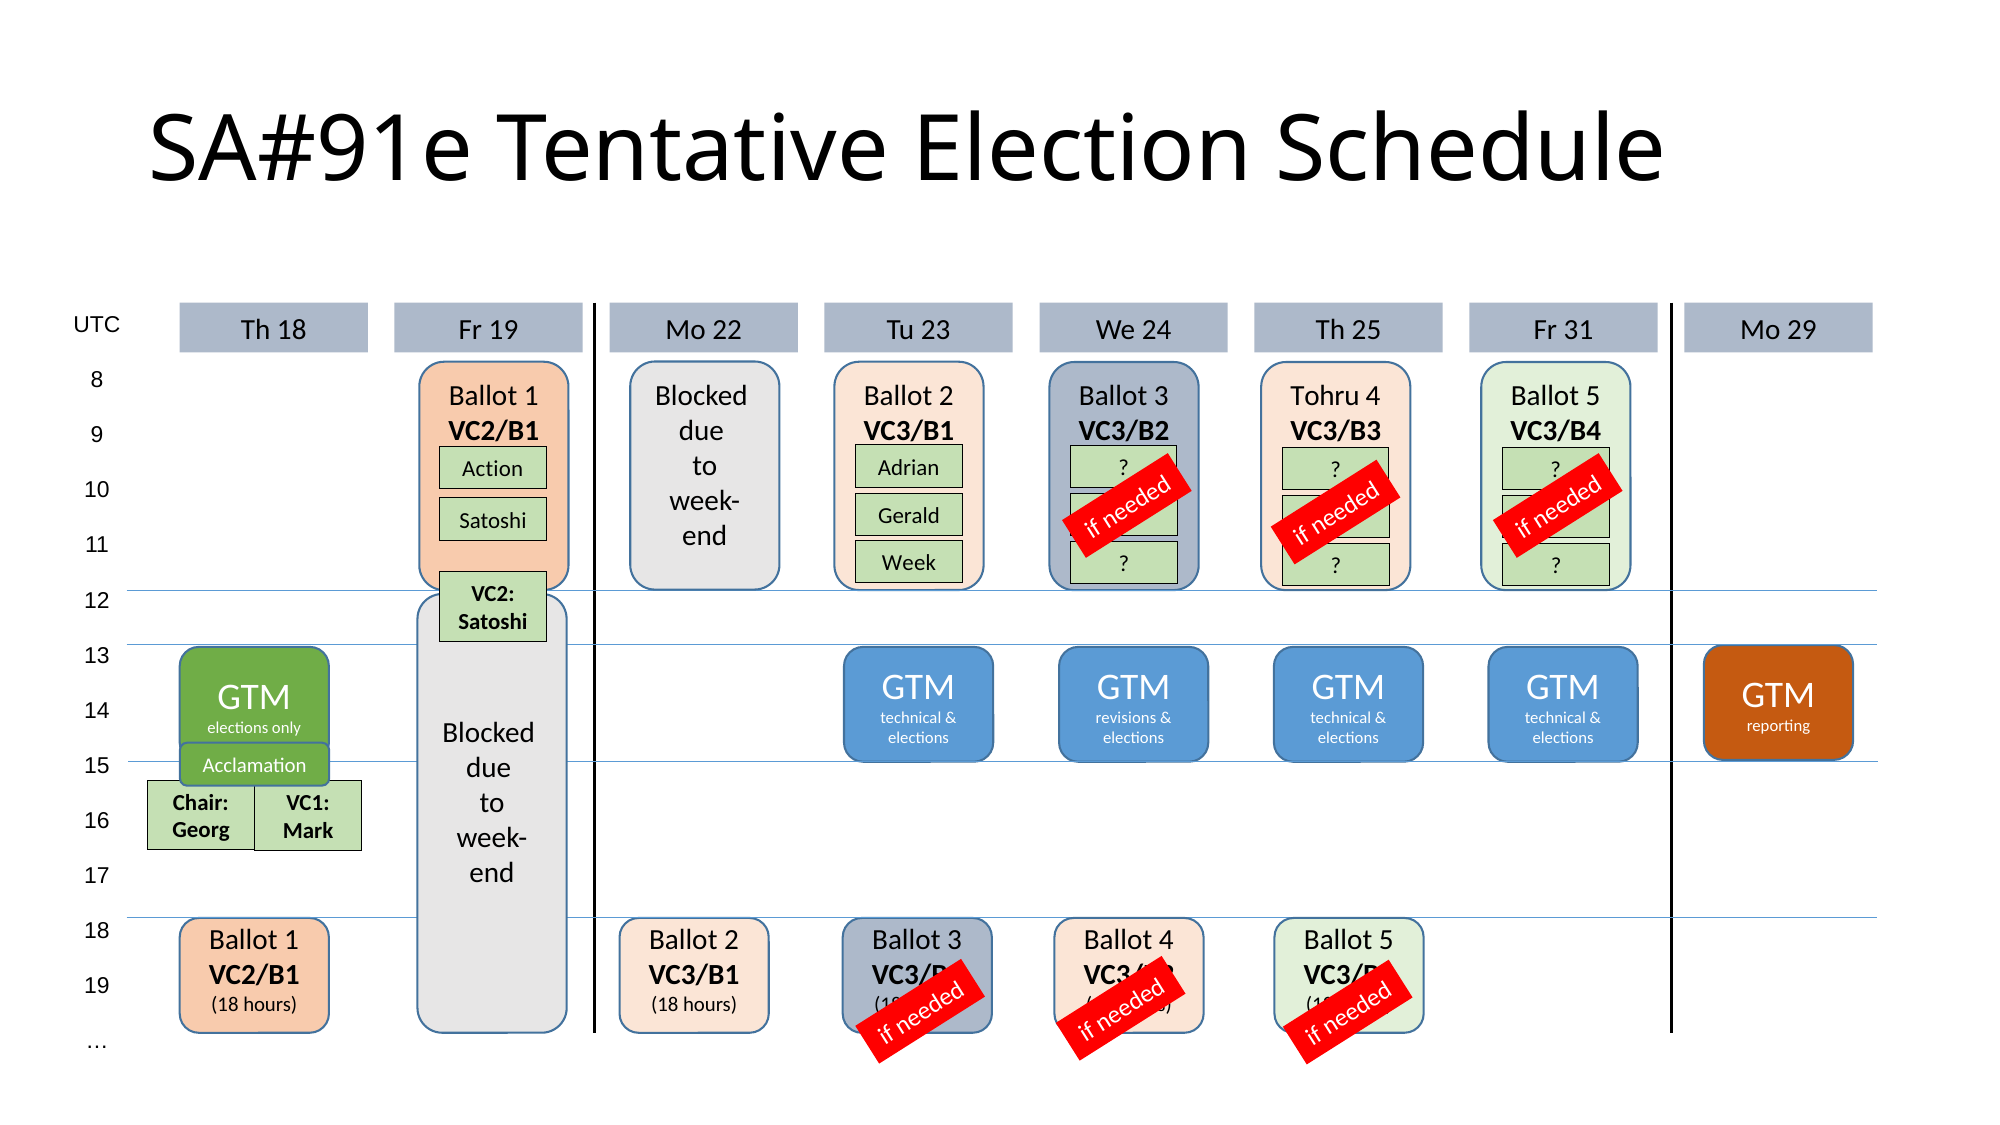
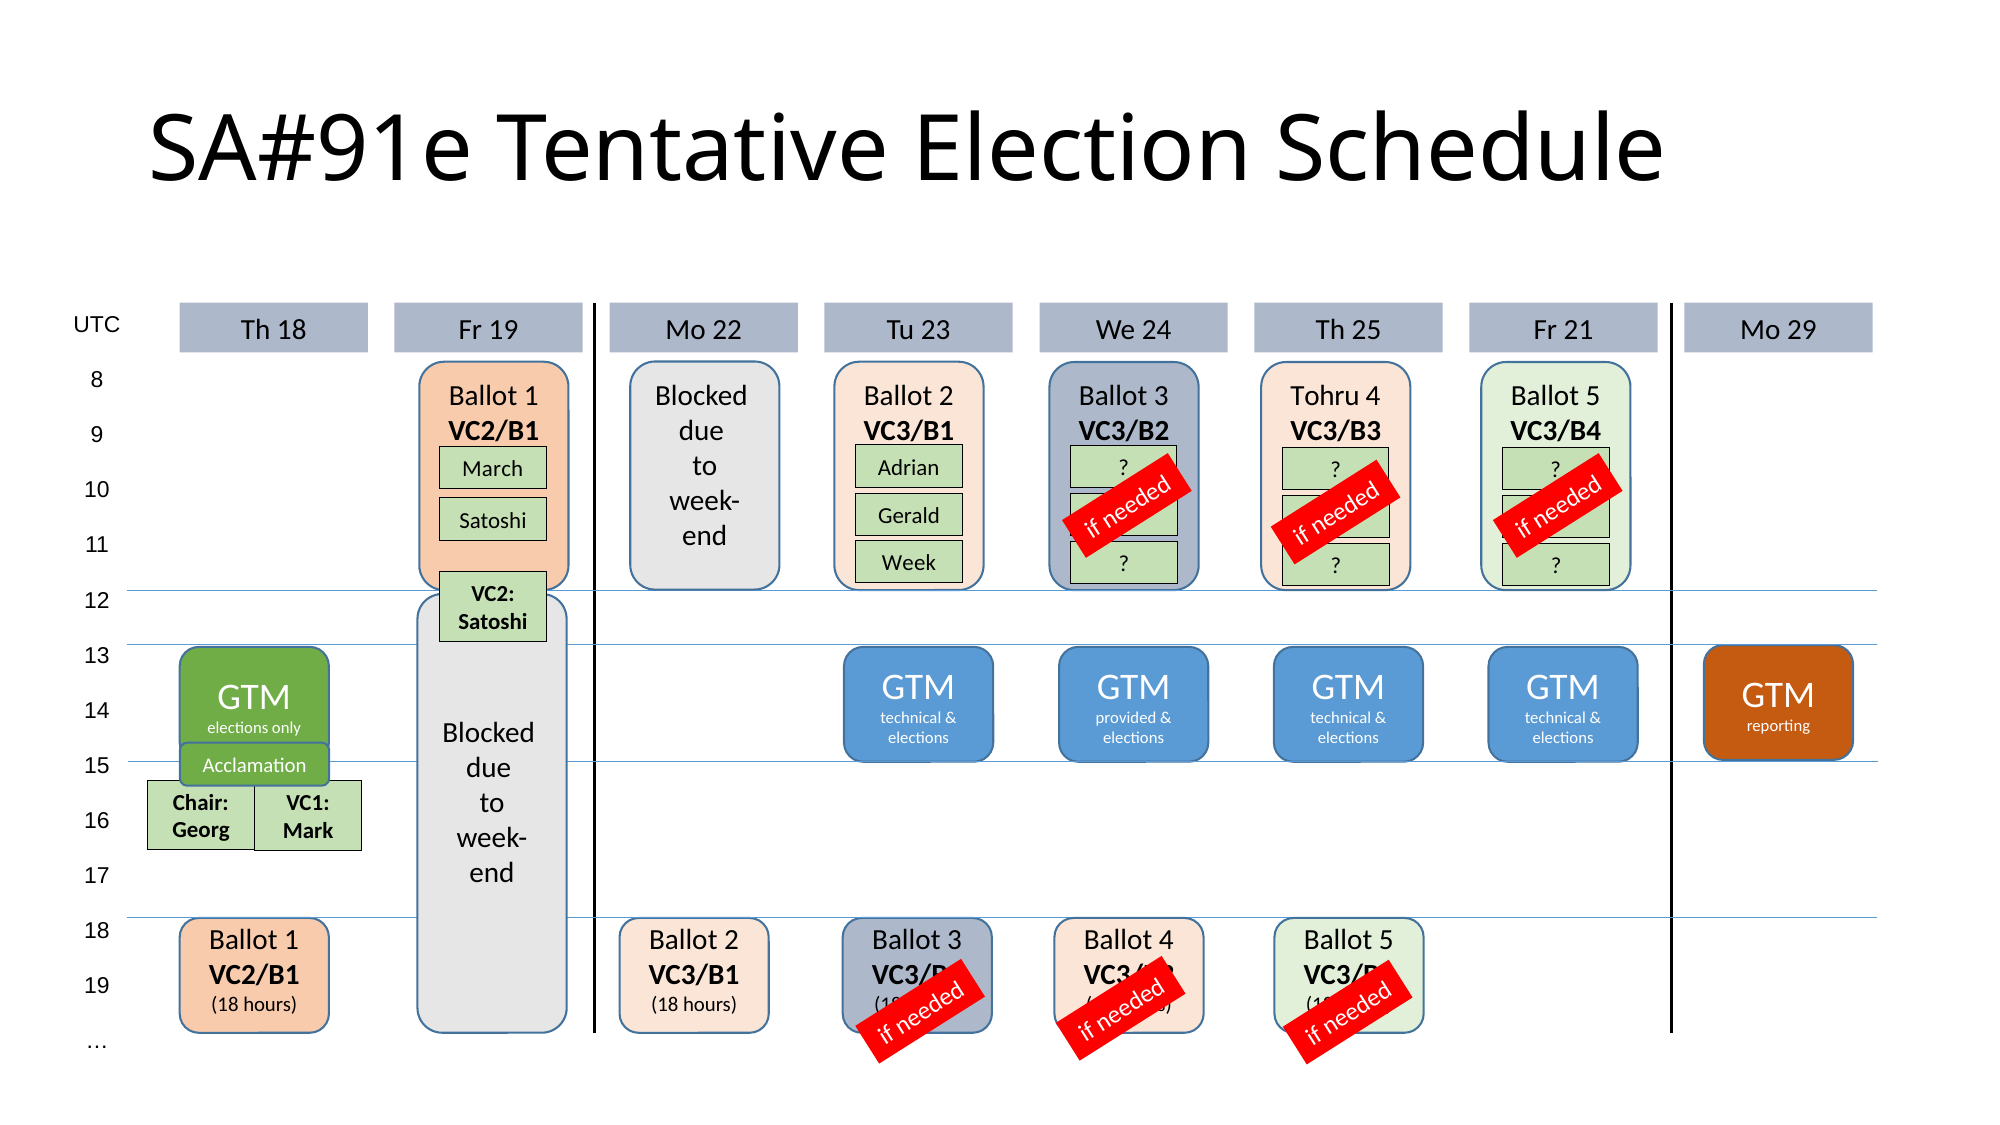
31: 31 -> 21
Action: Action -> March
revisions: revisions -> provided
